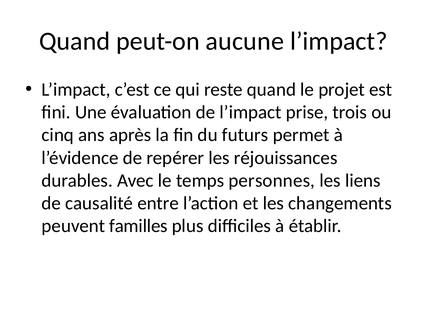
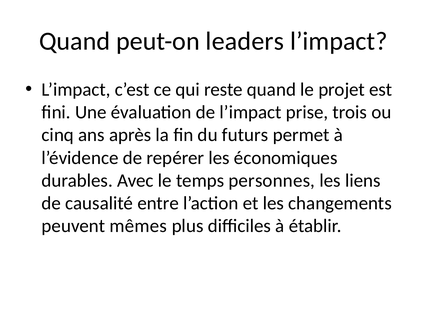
aucune: aucune -> leaders
réjouissances: réjouissances -> économiques
familles: familles -> mêmes
